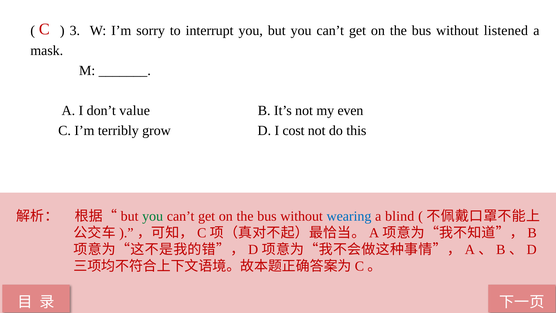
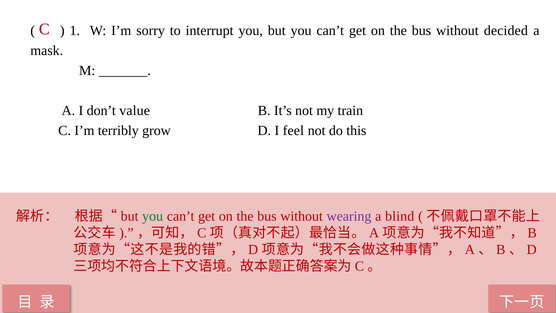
3: 3 -> 1
listened: listened -> decided
even: even -> train
cost: cost -> feel
wearing colour: blue -> purple
